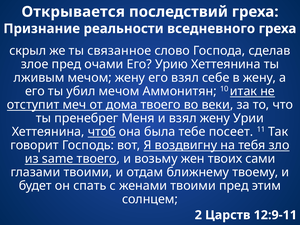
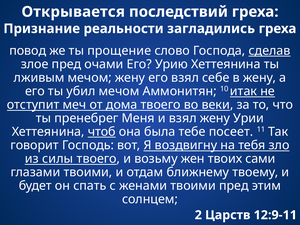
вседневного: вседневного -> загладились
скрыл: скрыл -> повод
связанное: связанное -> прощение
сделав underline: none -> present
same: same -> силы
